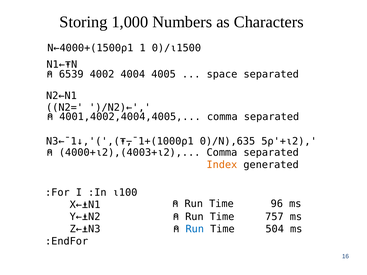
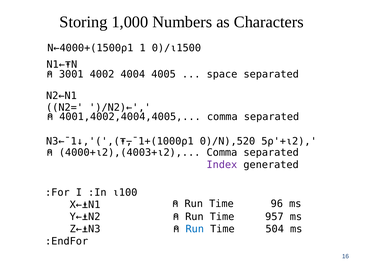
6539: 6539 -> 3001
0)/N),635: 0)/N),635 -> 0)/N),520
Index colour: orange -> purple
757: 757 -> 957
